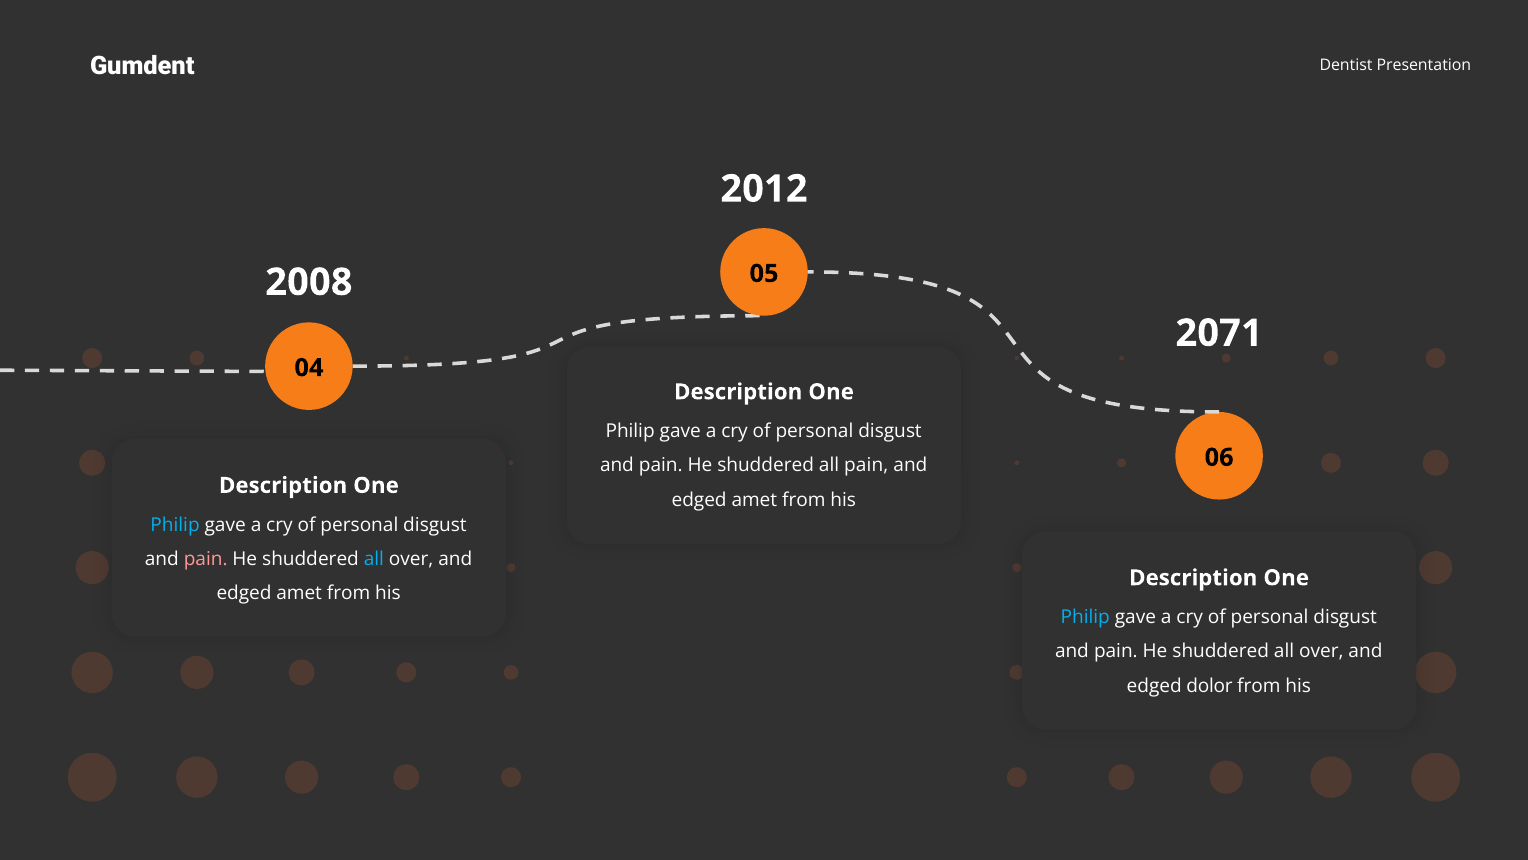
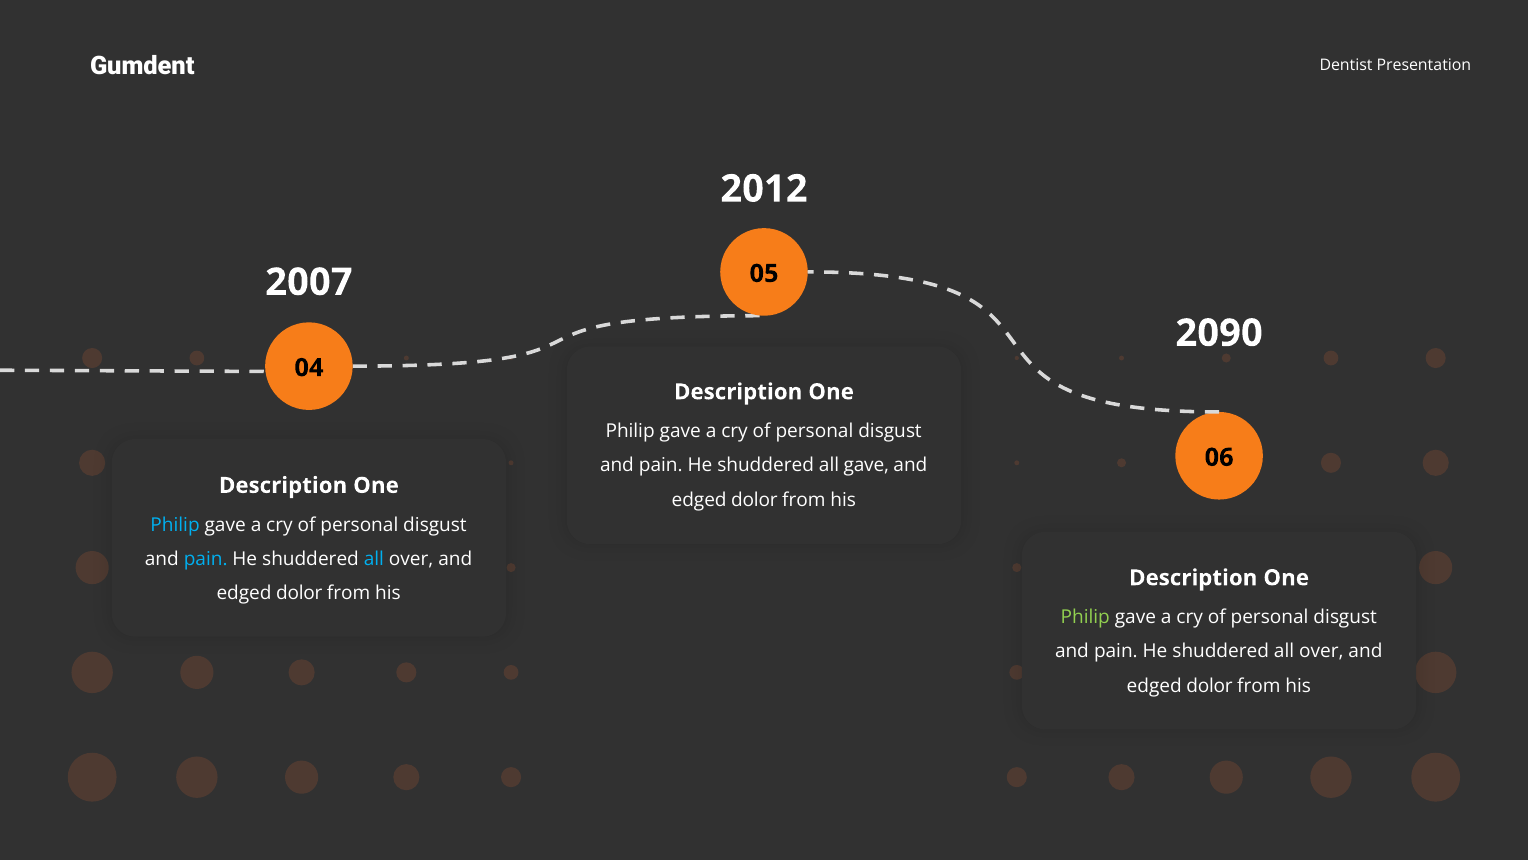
2008: 2008 -> 2007
2071: 2071 -> 2090
all pain: pain -> gave
amet at (754, 500): amet -> dolor
pain at (206, 559) colour: pink -> light blue
amet at (299, 593): amet -> dolor
Philip at (1085, 617) colour: light blue -> light green
